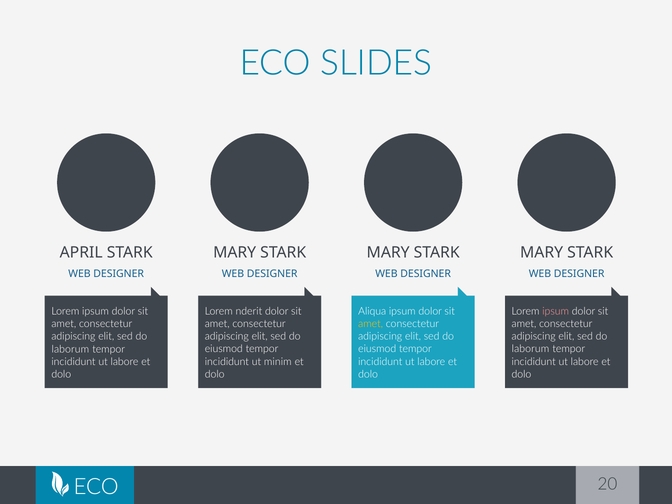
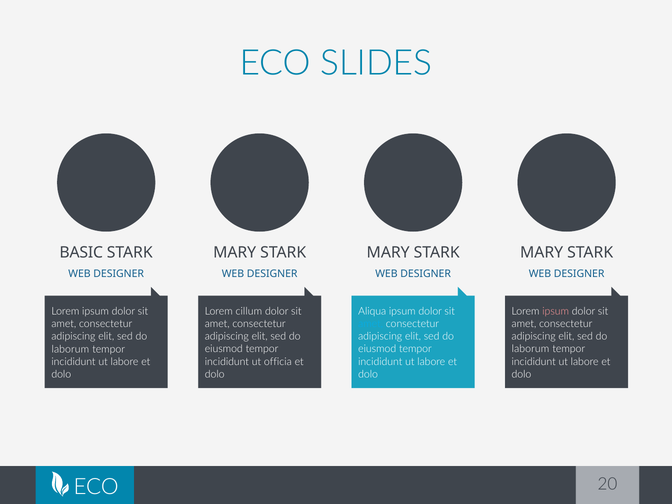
APRIL: APRIL -> BASIC
nderit: nderit -> cillum
amet at (371, 324) colour: yellow -> light blue
minim: minim -> officia
